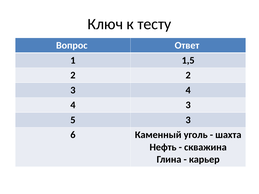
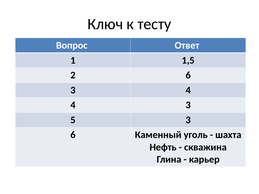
2 2: 2 -> 6
